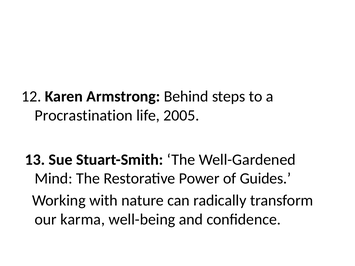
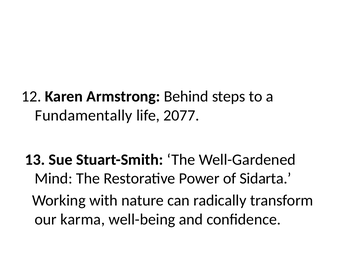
Procrastination: Procrastination -> Fundamentally
2005: 2005 -> 2077
Guides: Guides -> Sidarta
